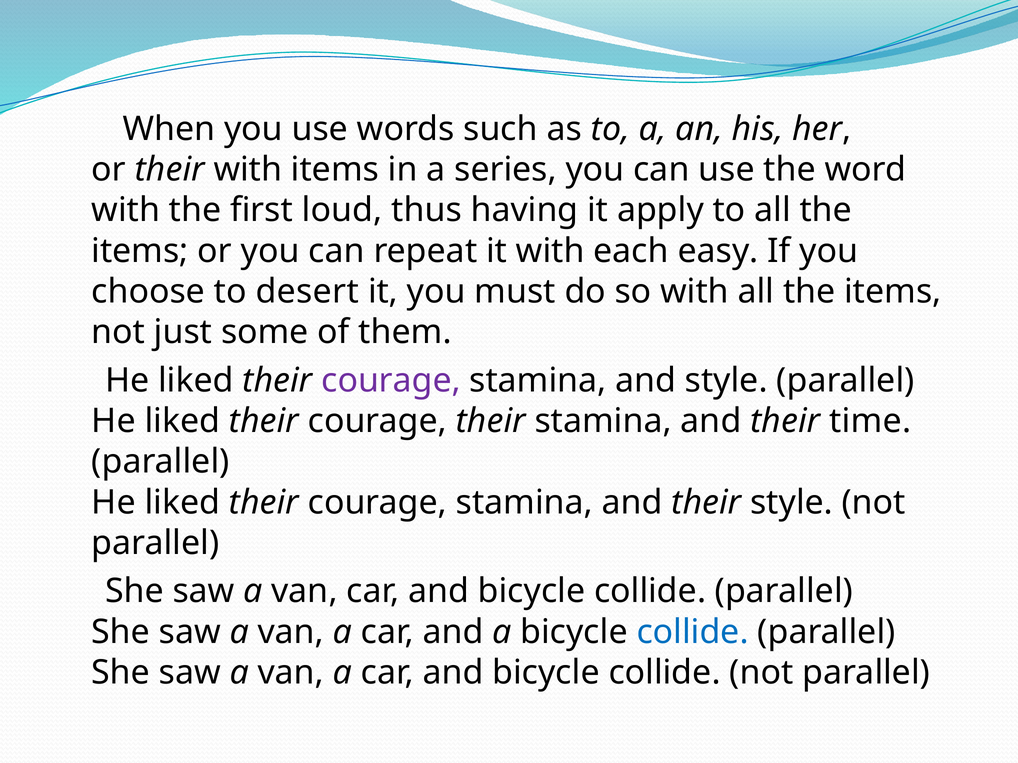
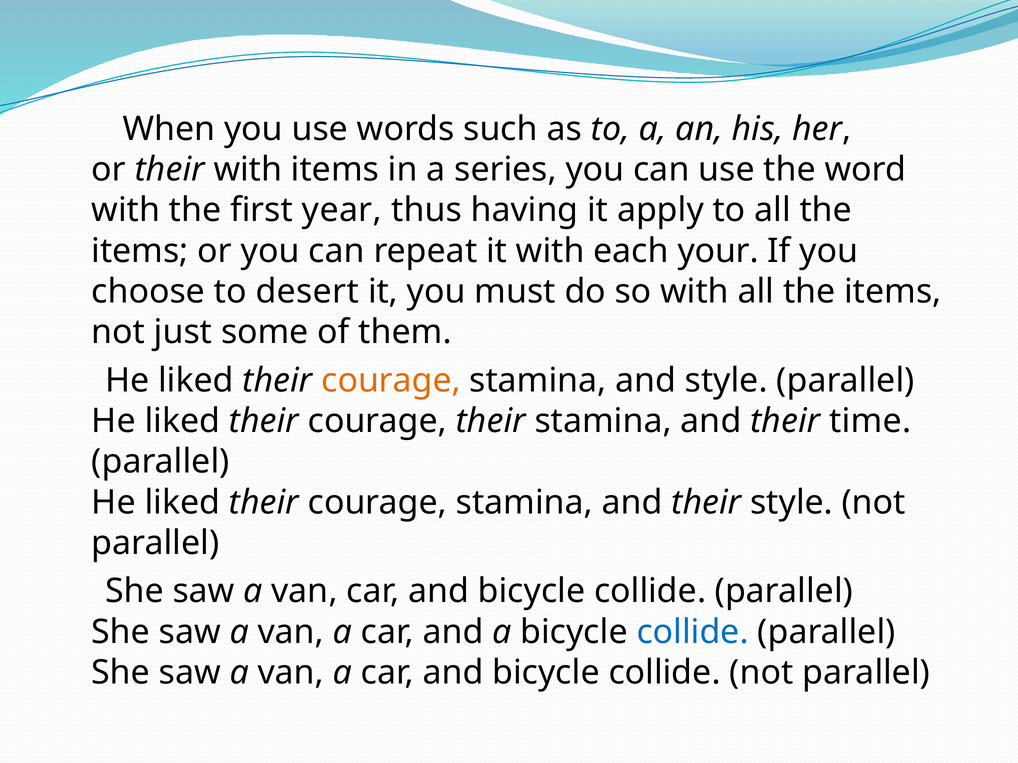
loud: loud -> year
easy: easy -> your
courage at (391, 381) colour: purple -> orange
